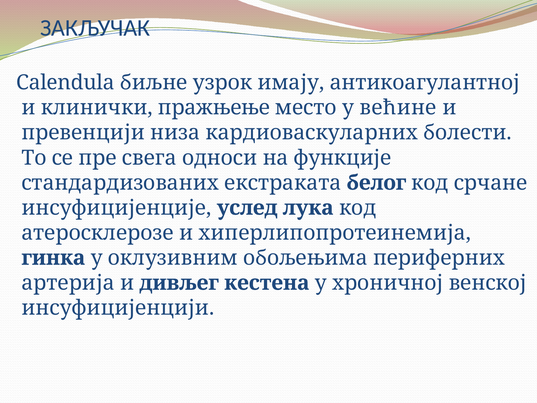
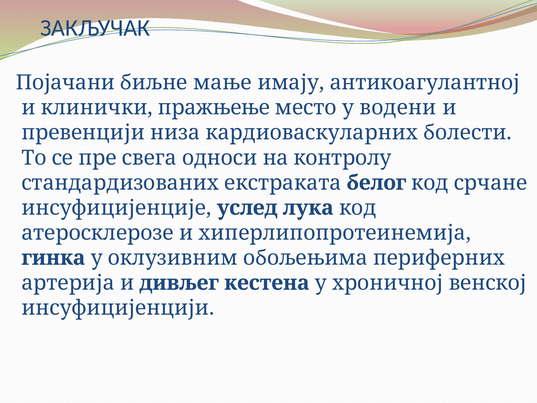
Calendula: Calendula -> Појачани
узрок: узрок -> мање
већине: већине -> водени
функције: функције -> контролу
